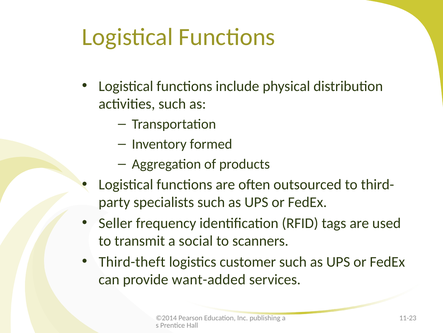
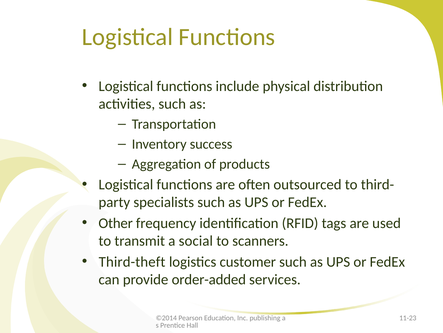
formed: formed -> success
Seller: Seller -> Other
want-added: want-added -> order-added
